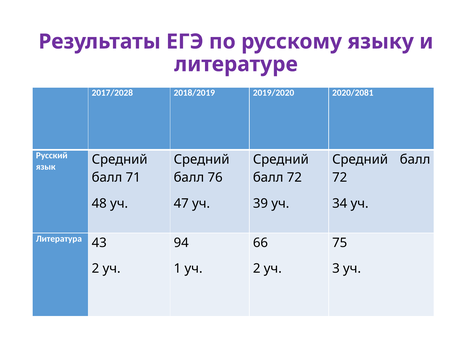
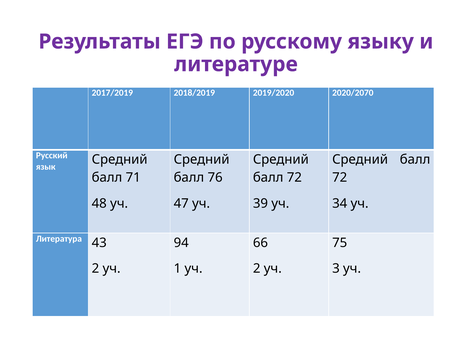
2017/2028: 2017/2028 -> 2017/2019
2020/2081: 2020/2081 -> 2020/2070
